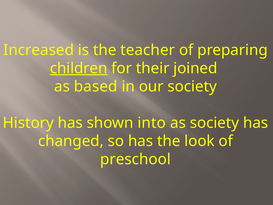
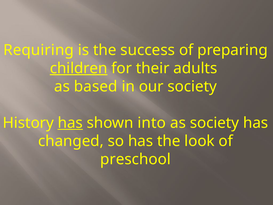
Increased: Increased -> Requiring
teacher: teacher -> success
joined: joined -> adults
has at (70, 123) underline: none -> present
